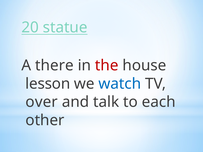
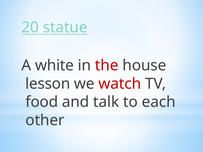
there: there -> white
watch colour: blue -> red
over: over -> food
